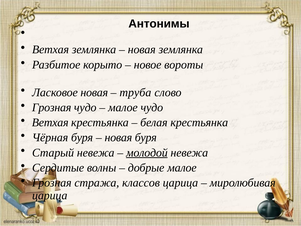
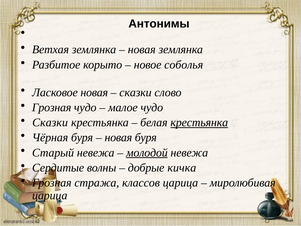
вороты: вороты -> соболья
труба at (135, 92): труба -> сказки
Ветхая at (50, 122): Ветхая -> Сказки
крестьянка at (199, 122) underline: none -> present
добрые малое: малое -> кичка
